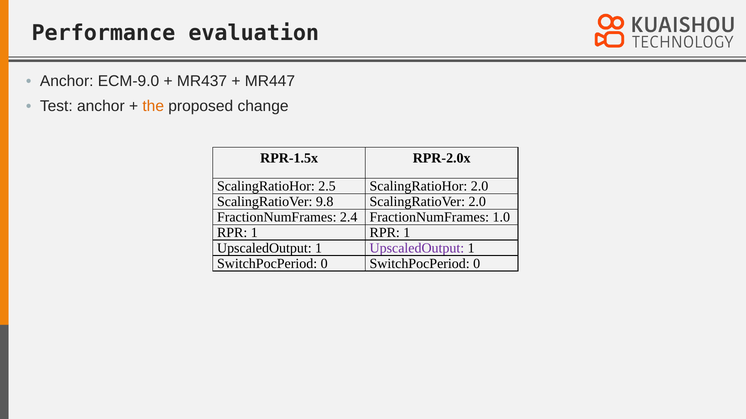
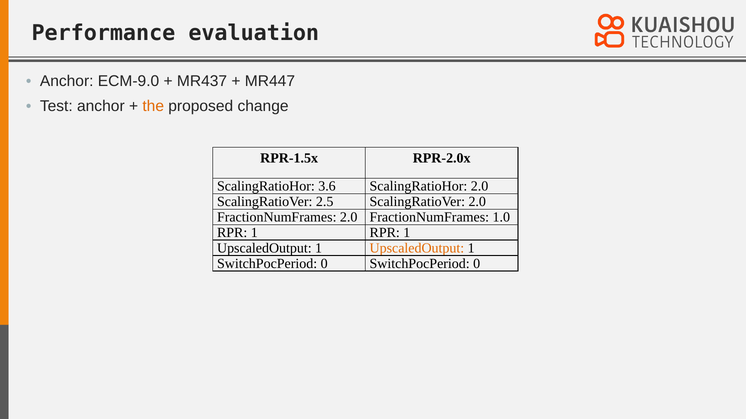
2.5: 2.5 -> 3.6
9.8: 9.8 -> 2.5
FractionNumFrames 2.4: 2.4 -> 2.0
UpscaledOutput at (417, 248) colour: purple -> orange
